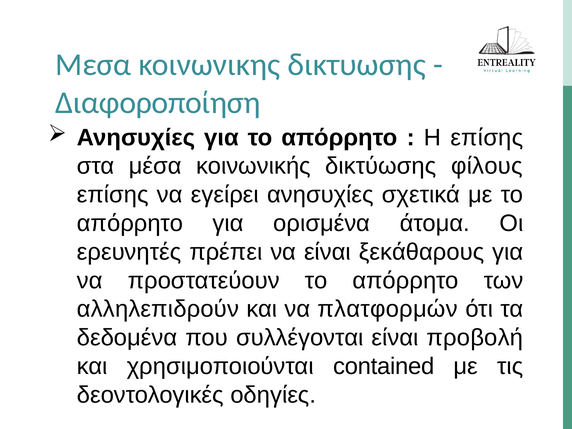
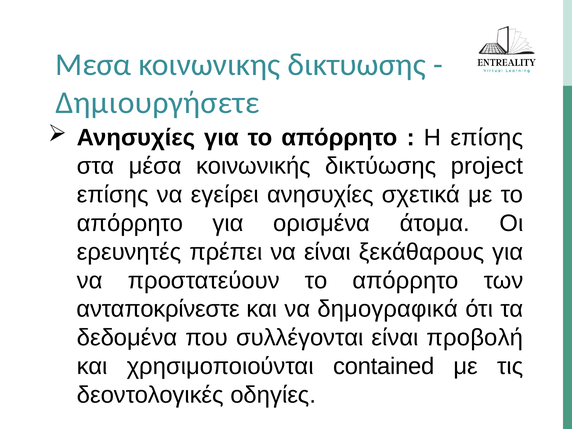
Διαφοροποίηση: Διαφοροποίηση -> Δημιουργήσετε
φίλους: φίλους -> project
αλληλεπιδρούν: αλληλεπιδρούν -> ανταποκρίνεστε
πλατφορμών: πλατφορμών -> δημογραφικά
